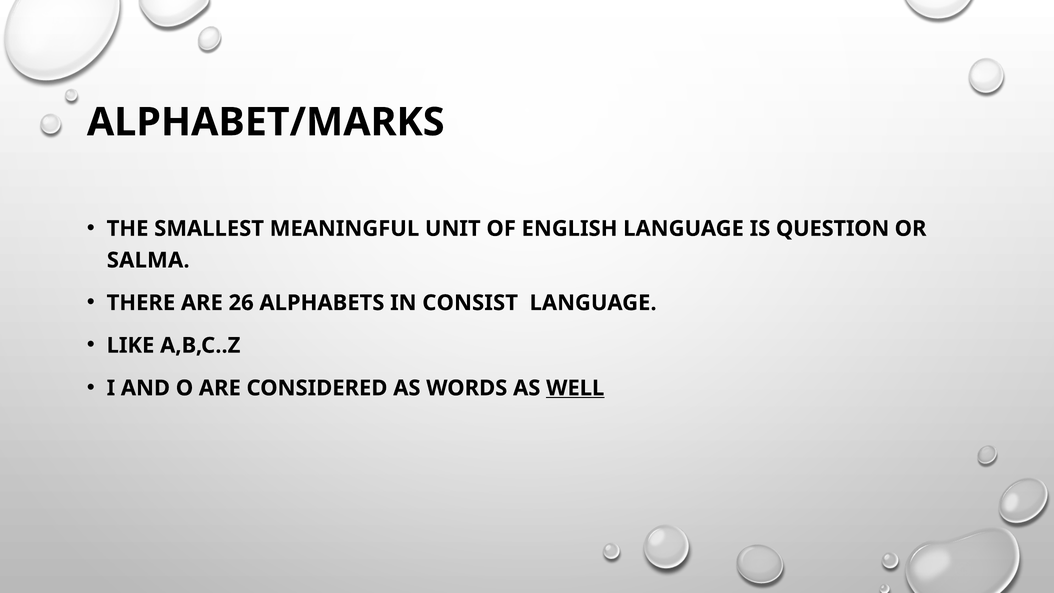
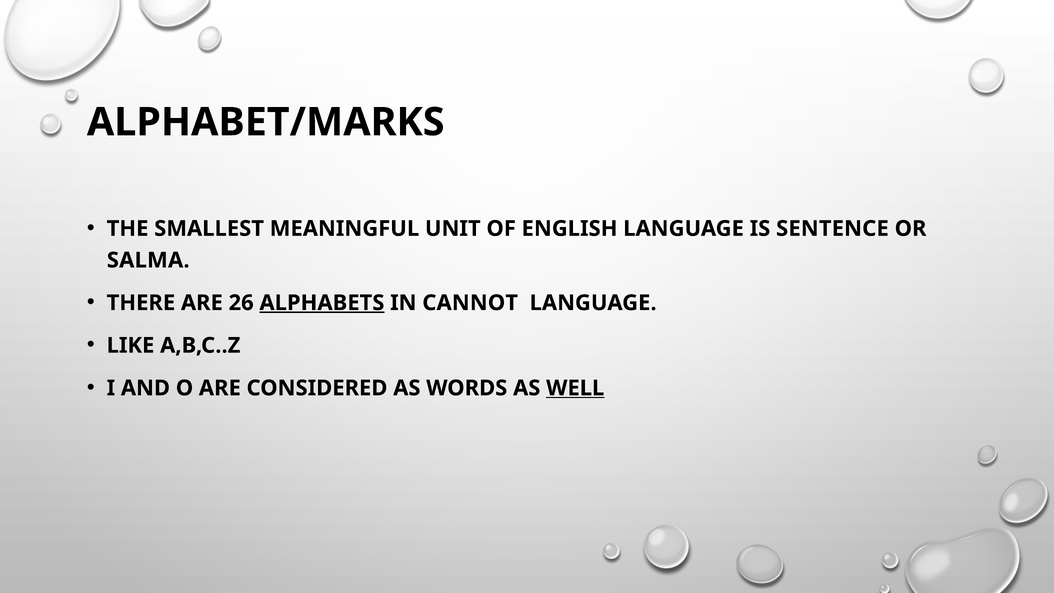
QUESTION: QUESTION -> SENTENCE
ALPHABETS underline: none -> present
CONSIST: CONSIST -> CANNOT
